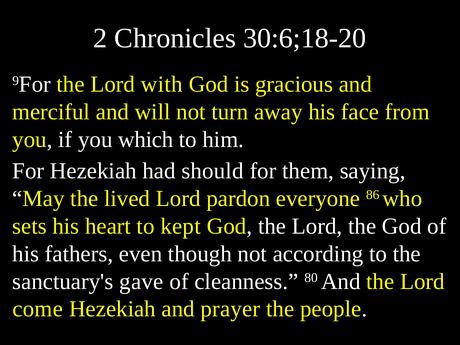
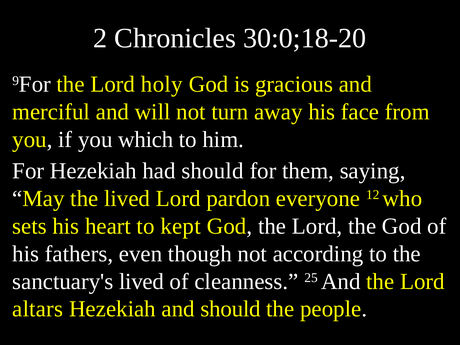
30:6;18-20: 30:6;18-20 -> 30:0;18-20
with: with -> holy
86: 86 -> 12
sanctuary's gave: gave -> lived
80: 80 -> 25
come: come -> altars
and prayer: prayer -> should
